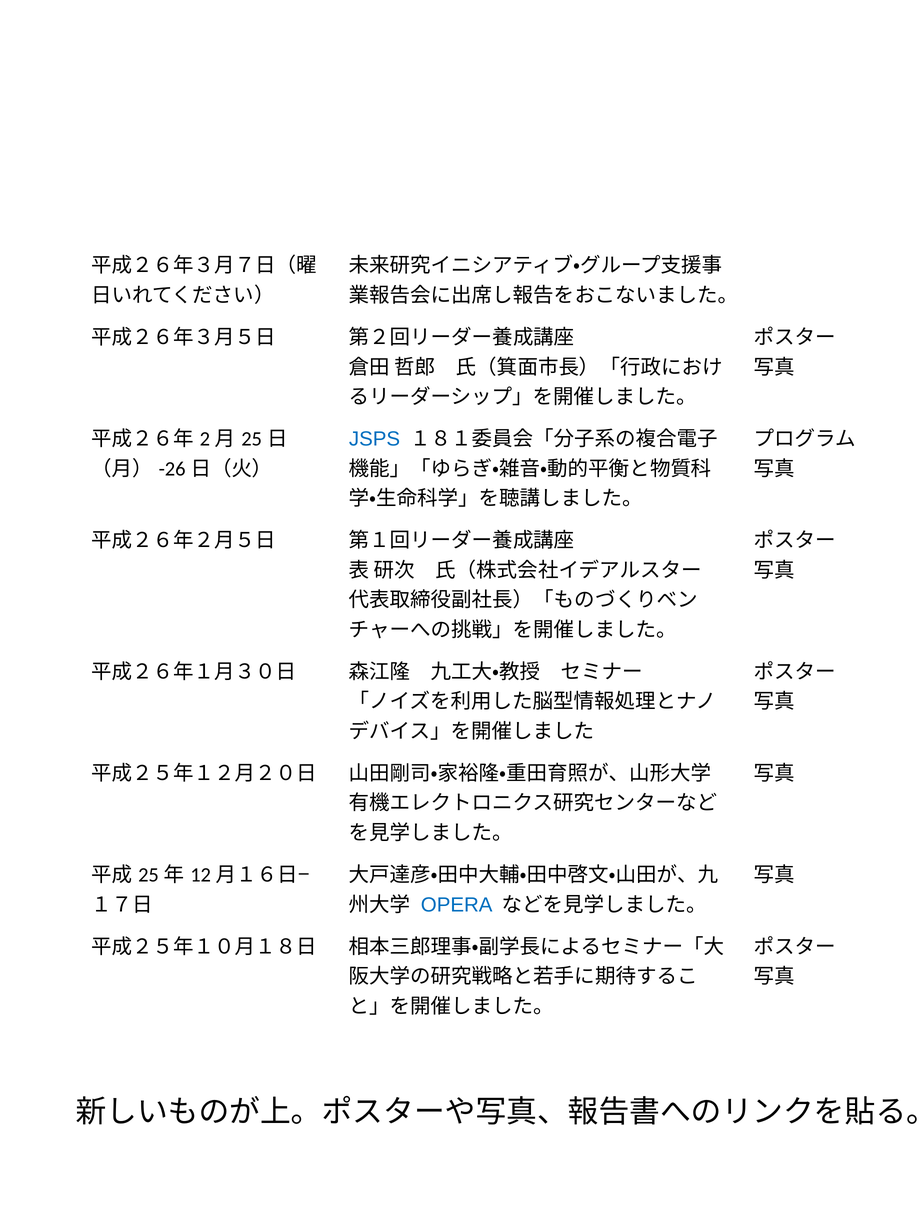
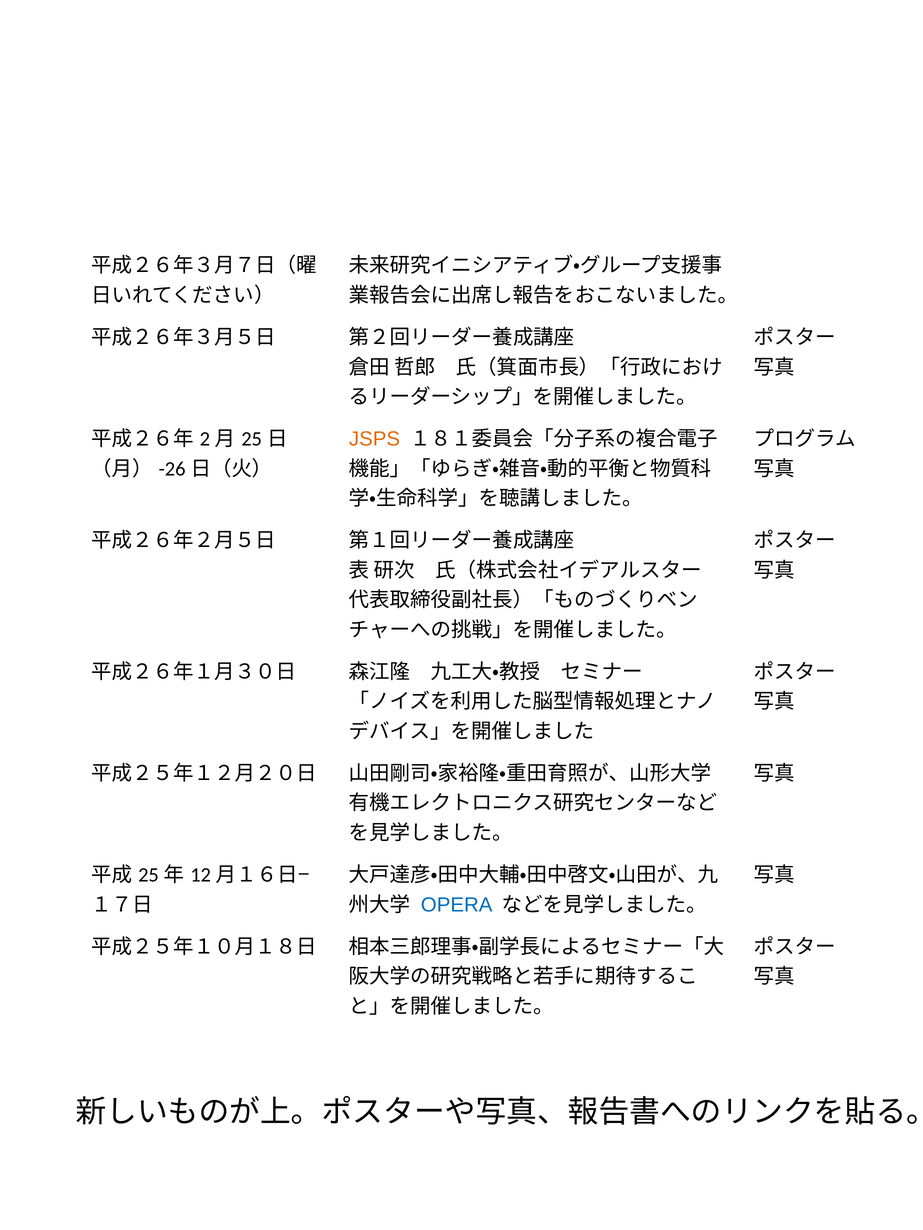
JSPS colour: blue -> orange
